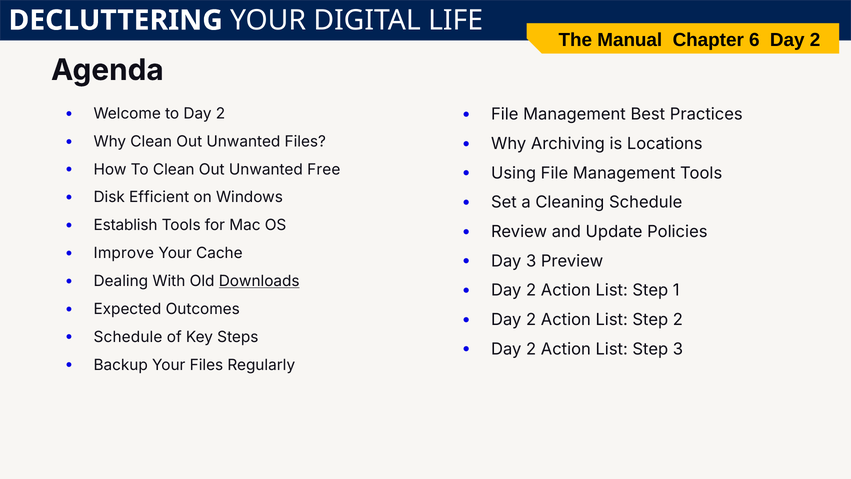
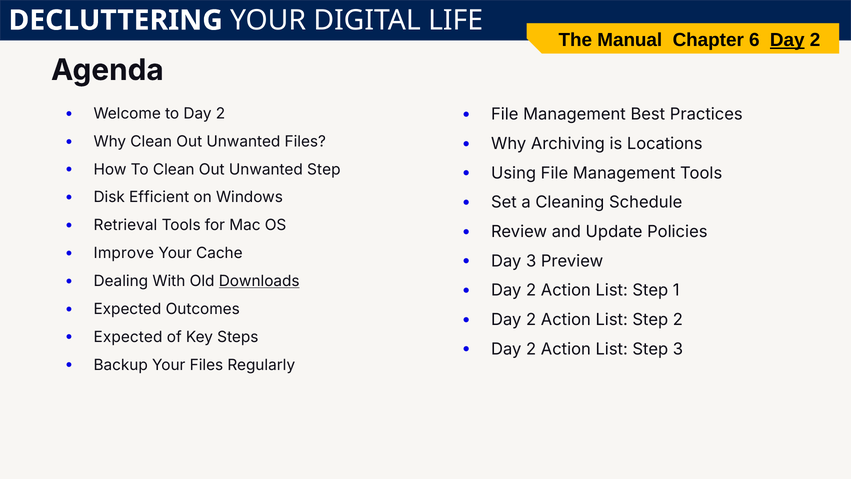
Day at (787, 40) underline: none -> present
Unwanted Free: Free -> Step
Establish: Establish -> Retrieval
Schedule at (128, 337): Schedule -> Expected
